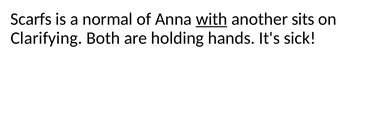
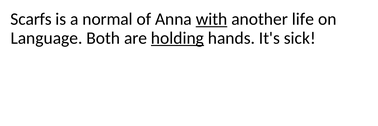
sits: sits -> life
Clarifying: Clarifying -> Language
holding underline: none -> present
